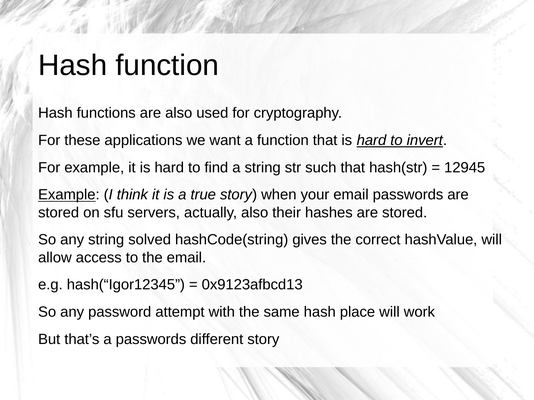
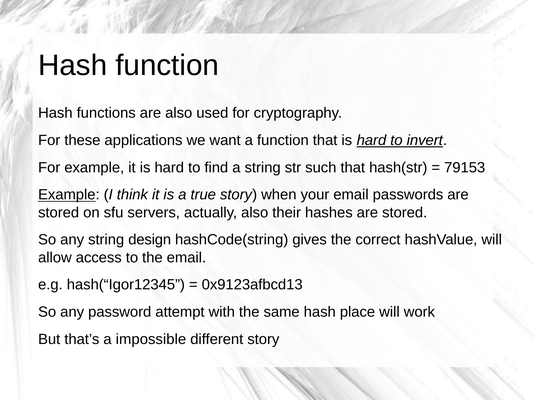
12945: 12945 -> 79153
solved: solved -> design
a passwords: passwords -> impossible
